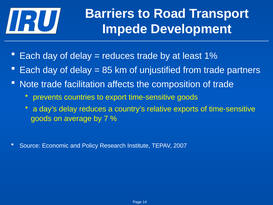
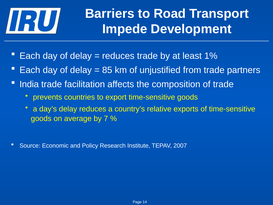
Note: Note -> India
